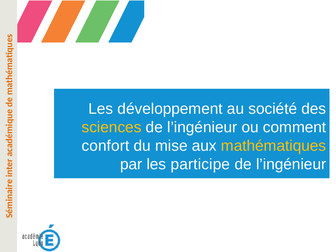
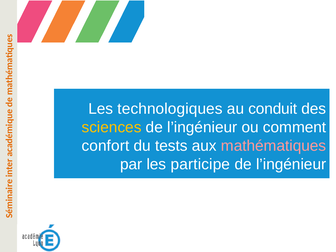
développement: développement -> technologiques
société: société -> conduit
mise: mise -> tests
mathématiques colour: yellow -> pink
